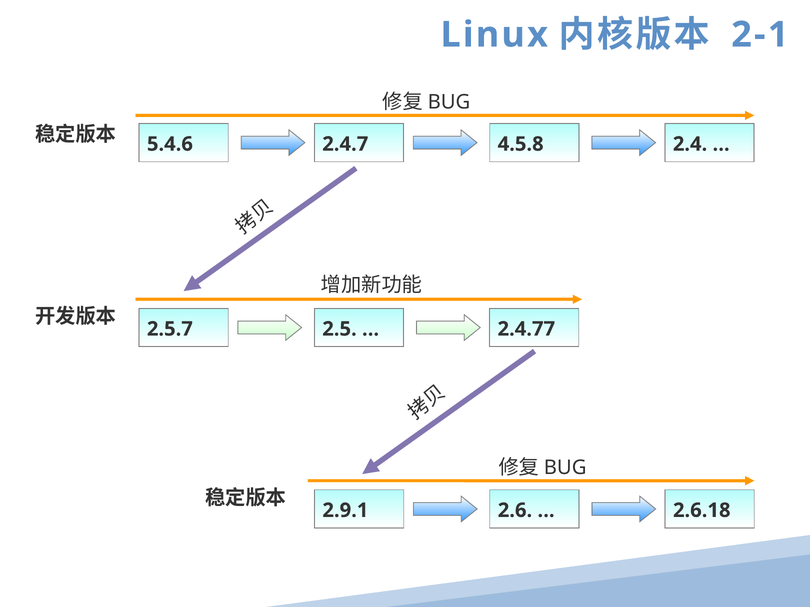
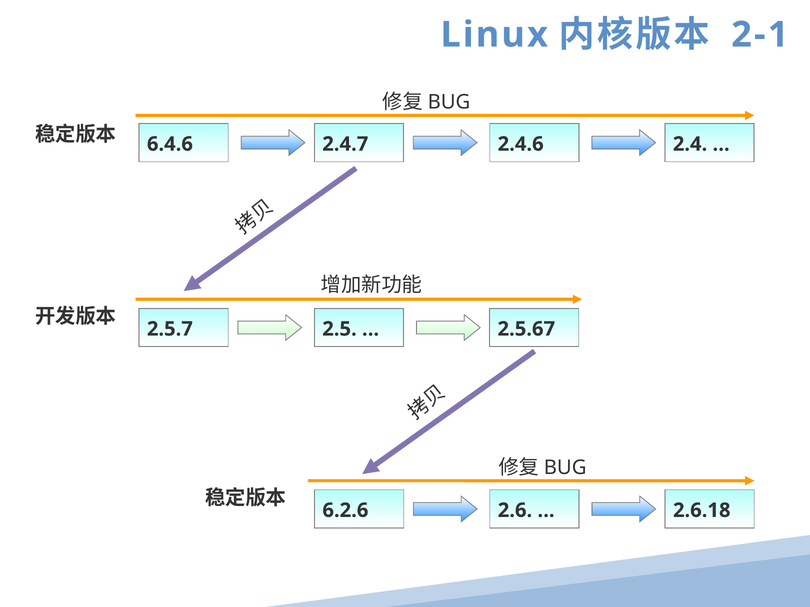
5.4.6: 5.4.6 -> 6.4.6
4.5.8: 4.5.8 -> 2.4.6
2.4.77: 2.4.77 -> 2.5.67
2.9.1: 2.9.1 -> 6.2.6
